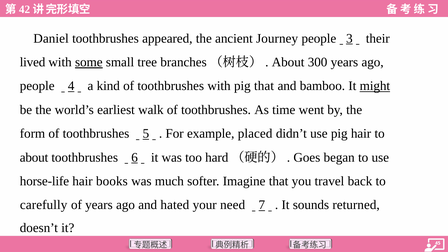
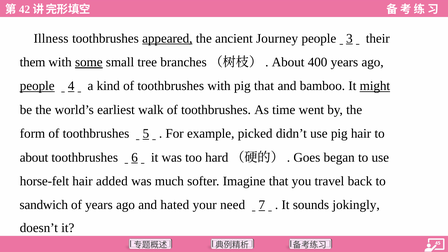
Daniel: Daniel -> Illness
appeared underline: none -> present
lived: lived -> them
300: 300 -> 400
people at (37, 86) underline: none -> present
placed: placed -> picked
horse-life: horse-life -> horse-felt
books: books -> added
carefully: carefully -> sandwich
returned: returned -> jokingly
